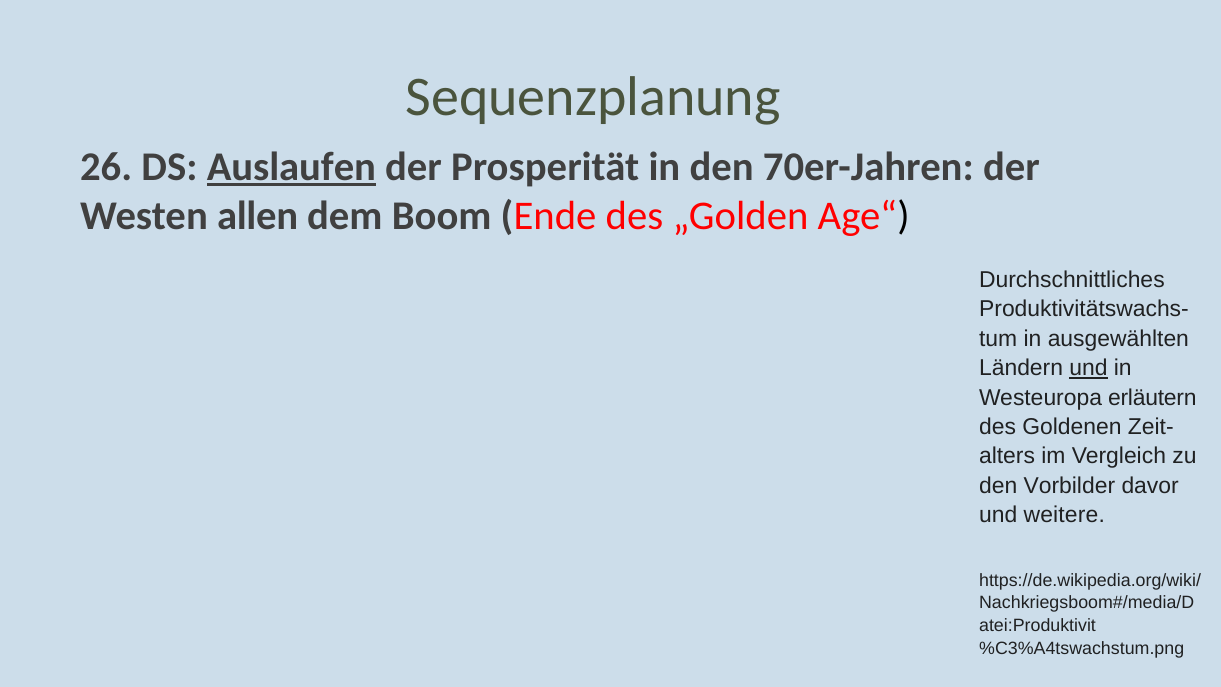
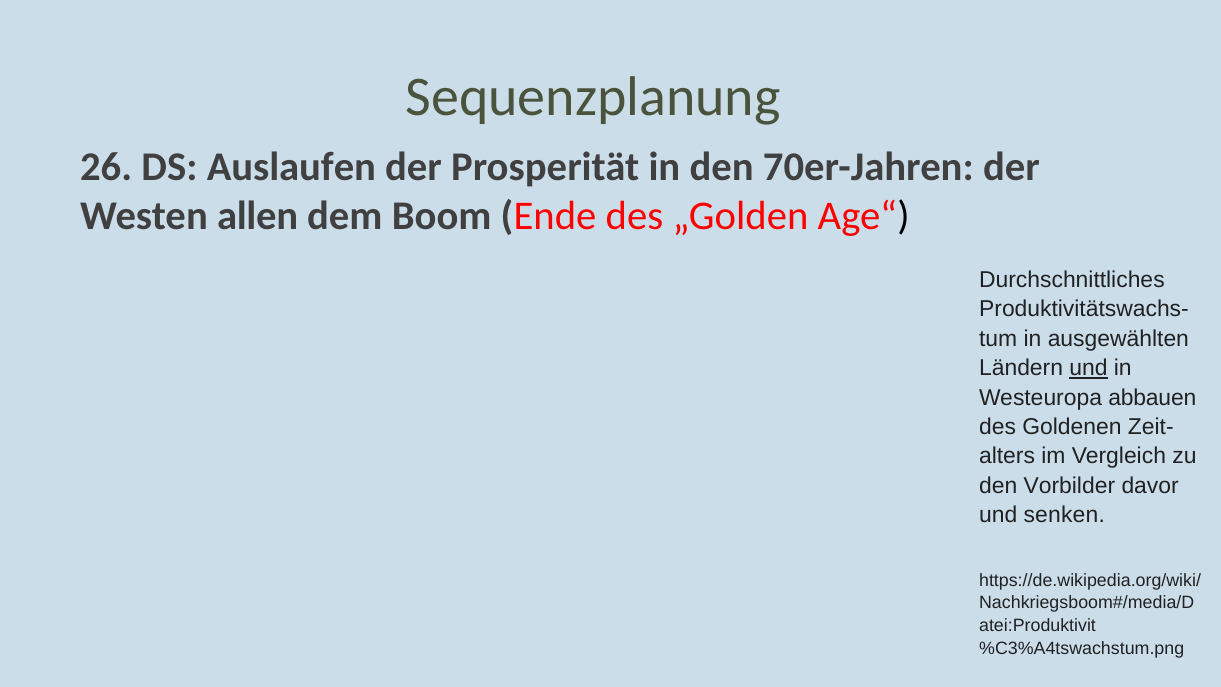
Auslaufen underline: present -> none
erläutern: erläutern -> abbauen
weitere: weitere -> senken
